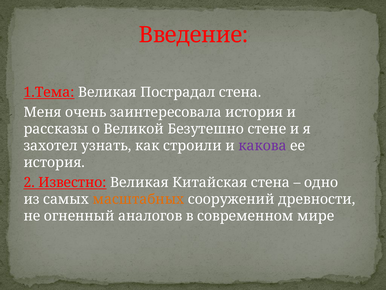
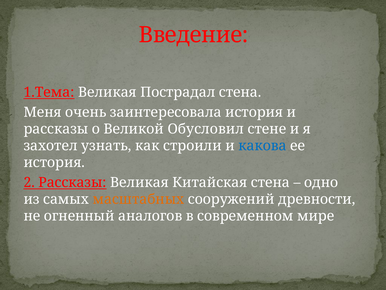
Безутешно: Безутешно -> Обусловил
какова colour: purple -> blue
2 Известно: Известно -> Рассказы
